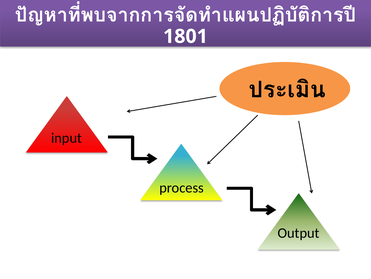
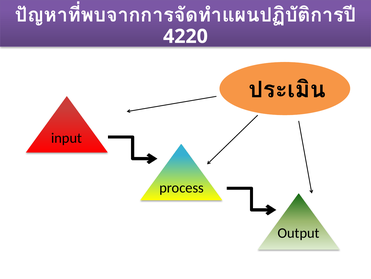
1801: 1801 -> 4220
